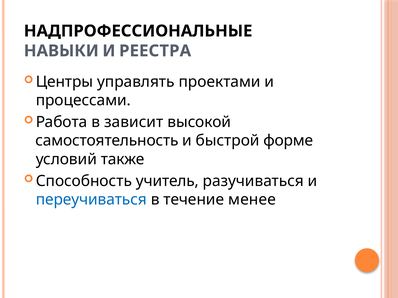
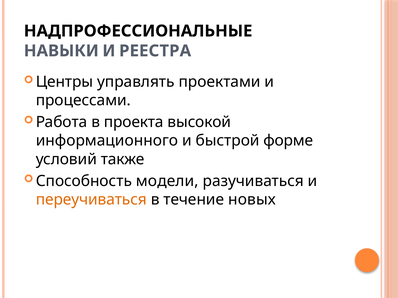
зависит: зависит -> проекта
самостоятельность: самостоятельность -> информационного
учитель: учитель -> модели
переучиваться colour: blue -> orange
менее: менее -> новых
